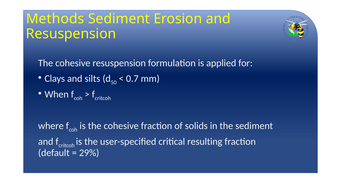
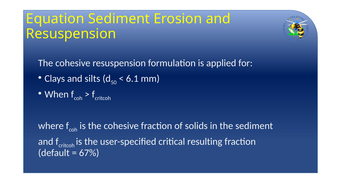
Methods: Methods -> Equation
0.7: 0.7 -> 6.1
29%: 29% -> 67%
